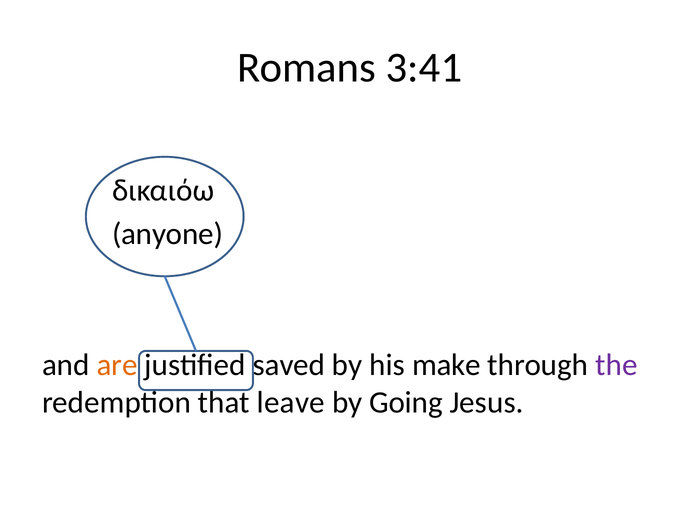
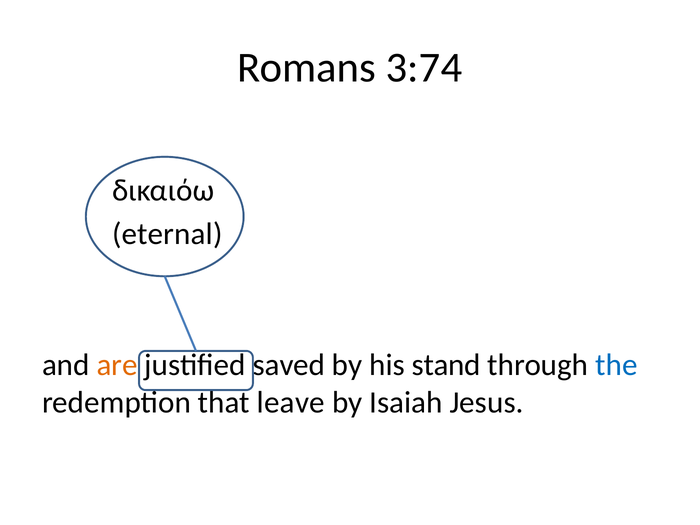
3:41: 3:41 -> 3:74
anyone: anyone -> eternal
make: make -> stand
the colour: purple -> blue
Going: Going -> Isaiah
